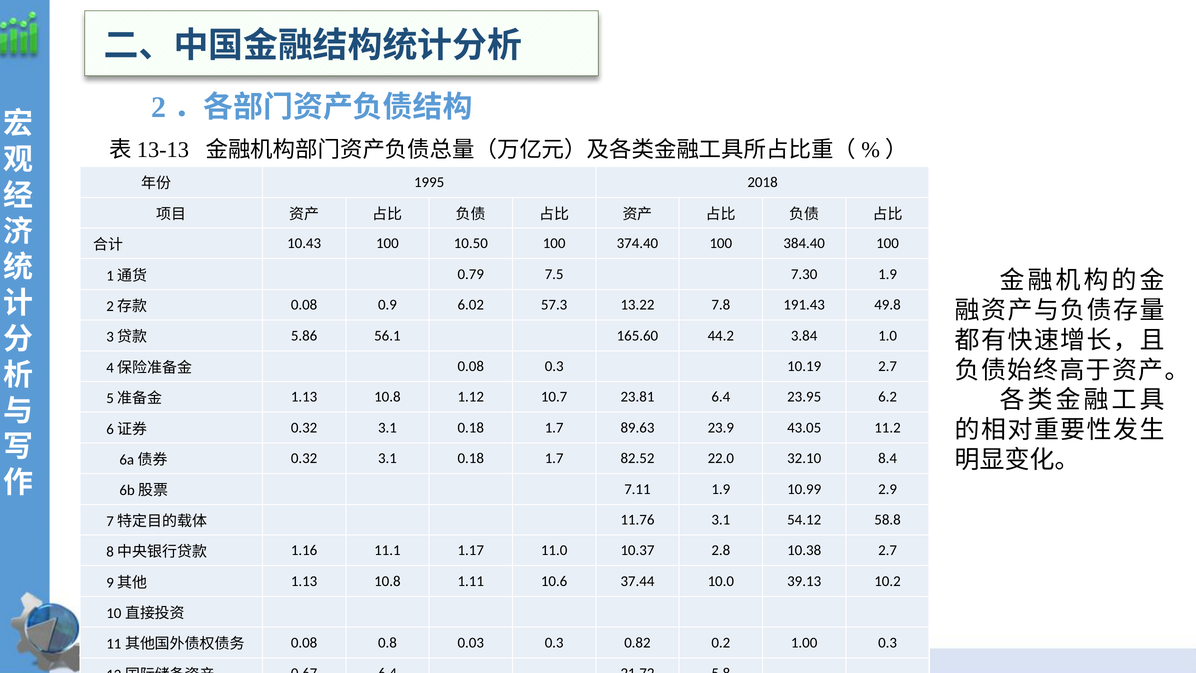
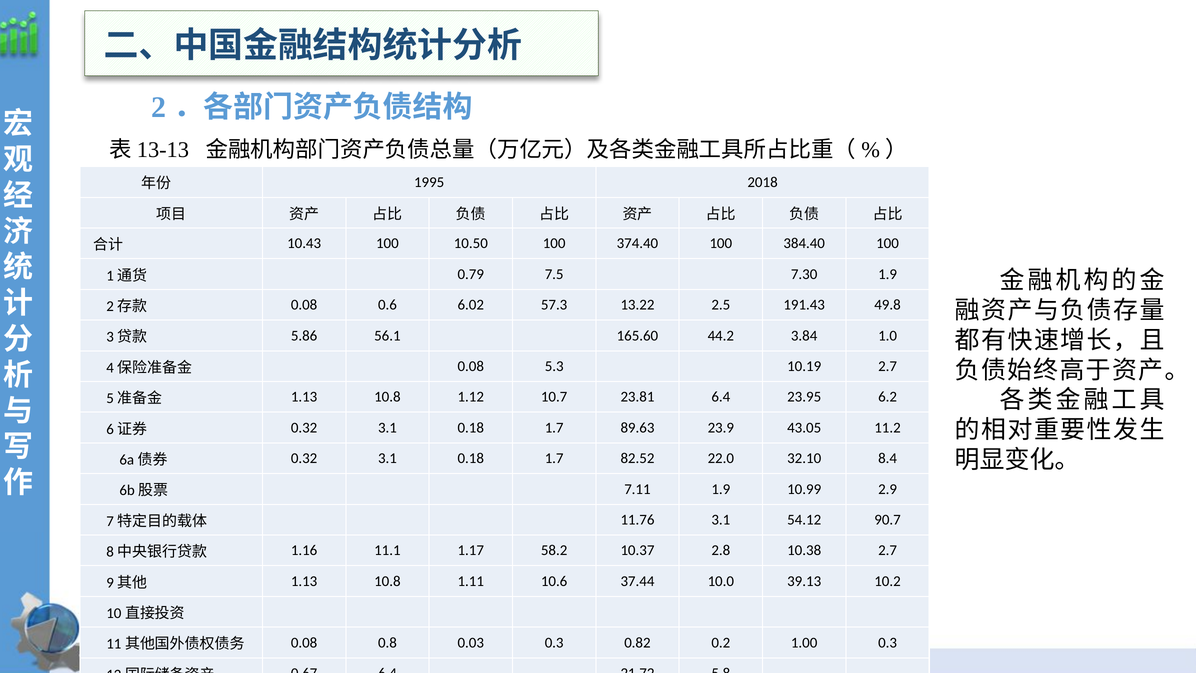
0.9: 0.9 -> 0.6
7.8: 7.8 -> 2.5
0.08 0.3: 0.3 -> 5.3
58.8: 58.8 -> 90.7
11.0: 11.0 -> 58.2
